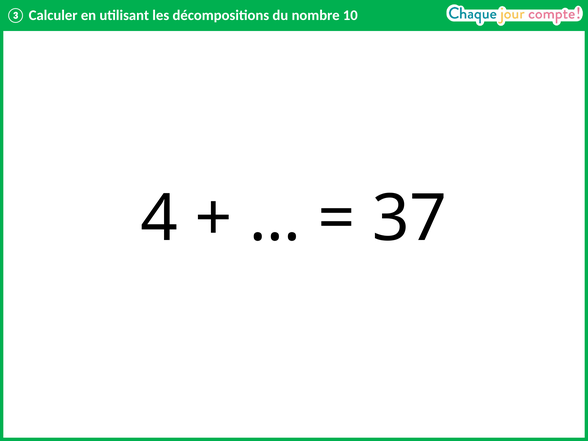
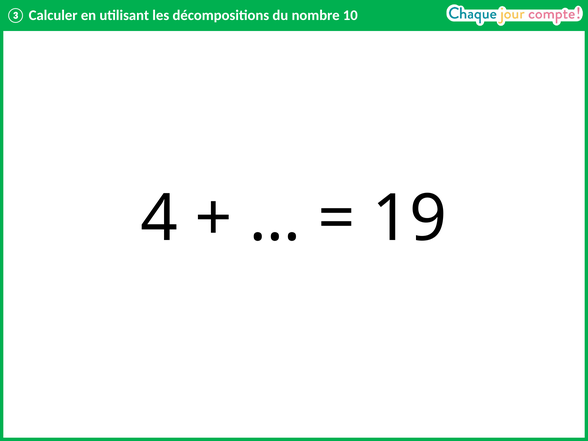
37: 37 -> 19
